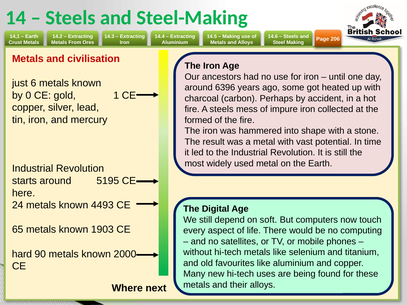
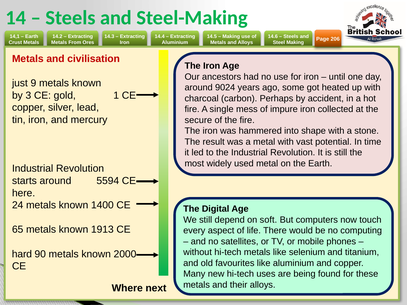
6: 6 -> 9
6396: 6396 -> 9024
0: 0 -> 3
A steels: steels -> single
formed: formed -> secure
5195: 5195 -> 5594
4493: 4493 -> 1400
1903: 1903 -> 1913
